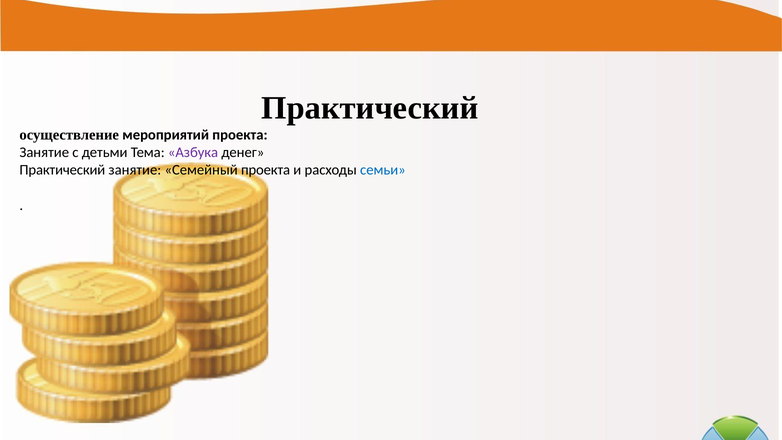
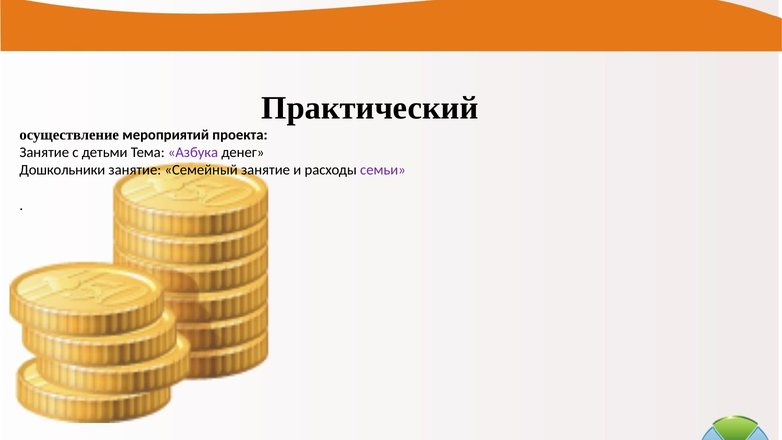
Практический at (62, 170): Практический -> Дошкольники
Семейный проекта: проекта -> занятие
семьи colour: blue -> purple
